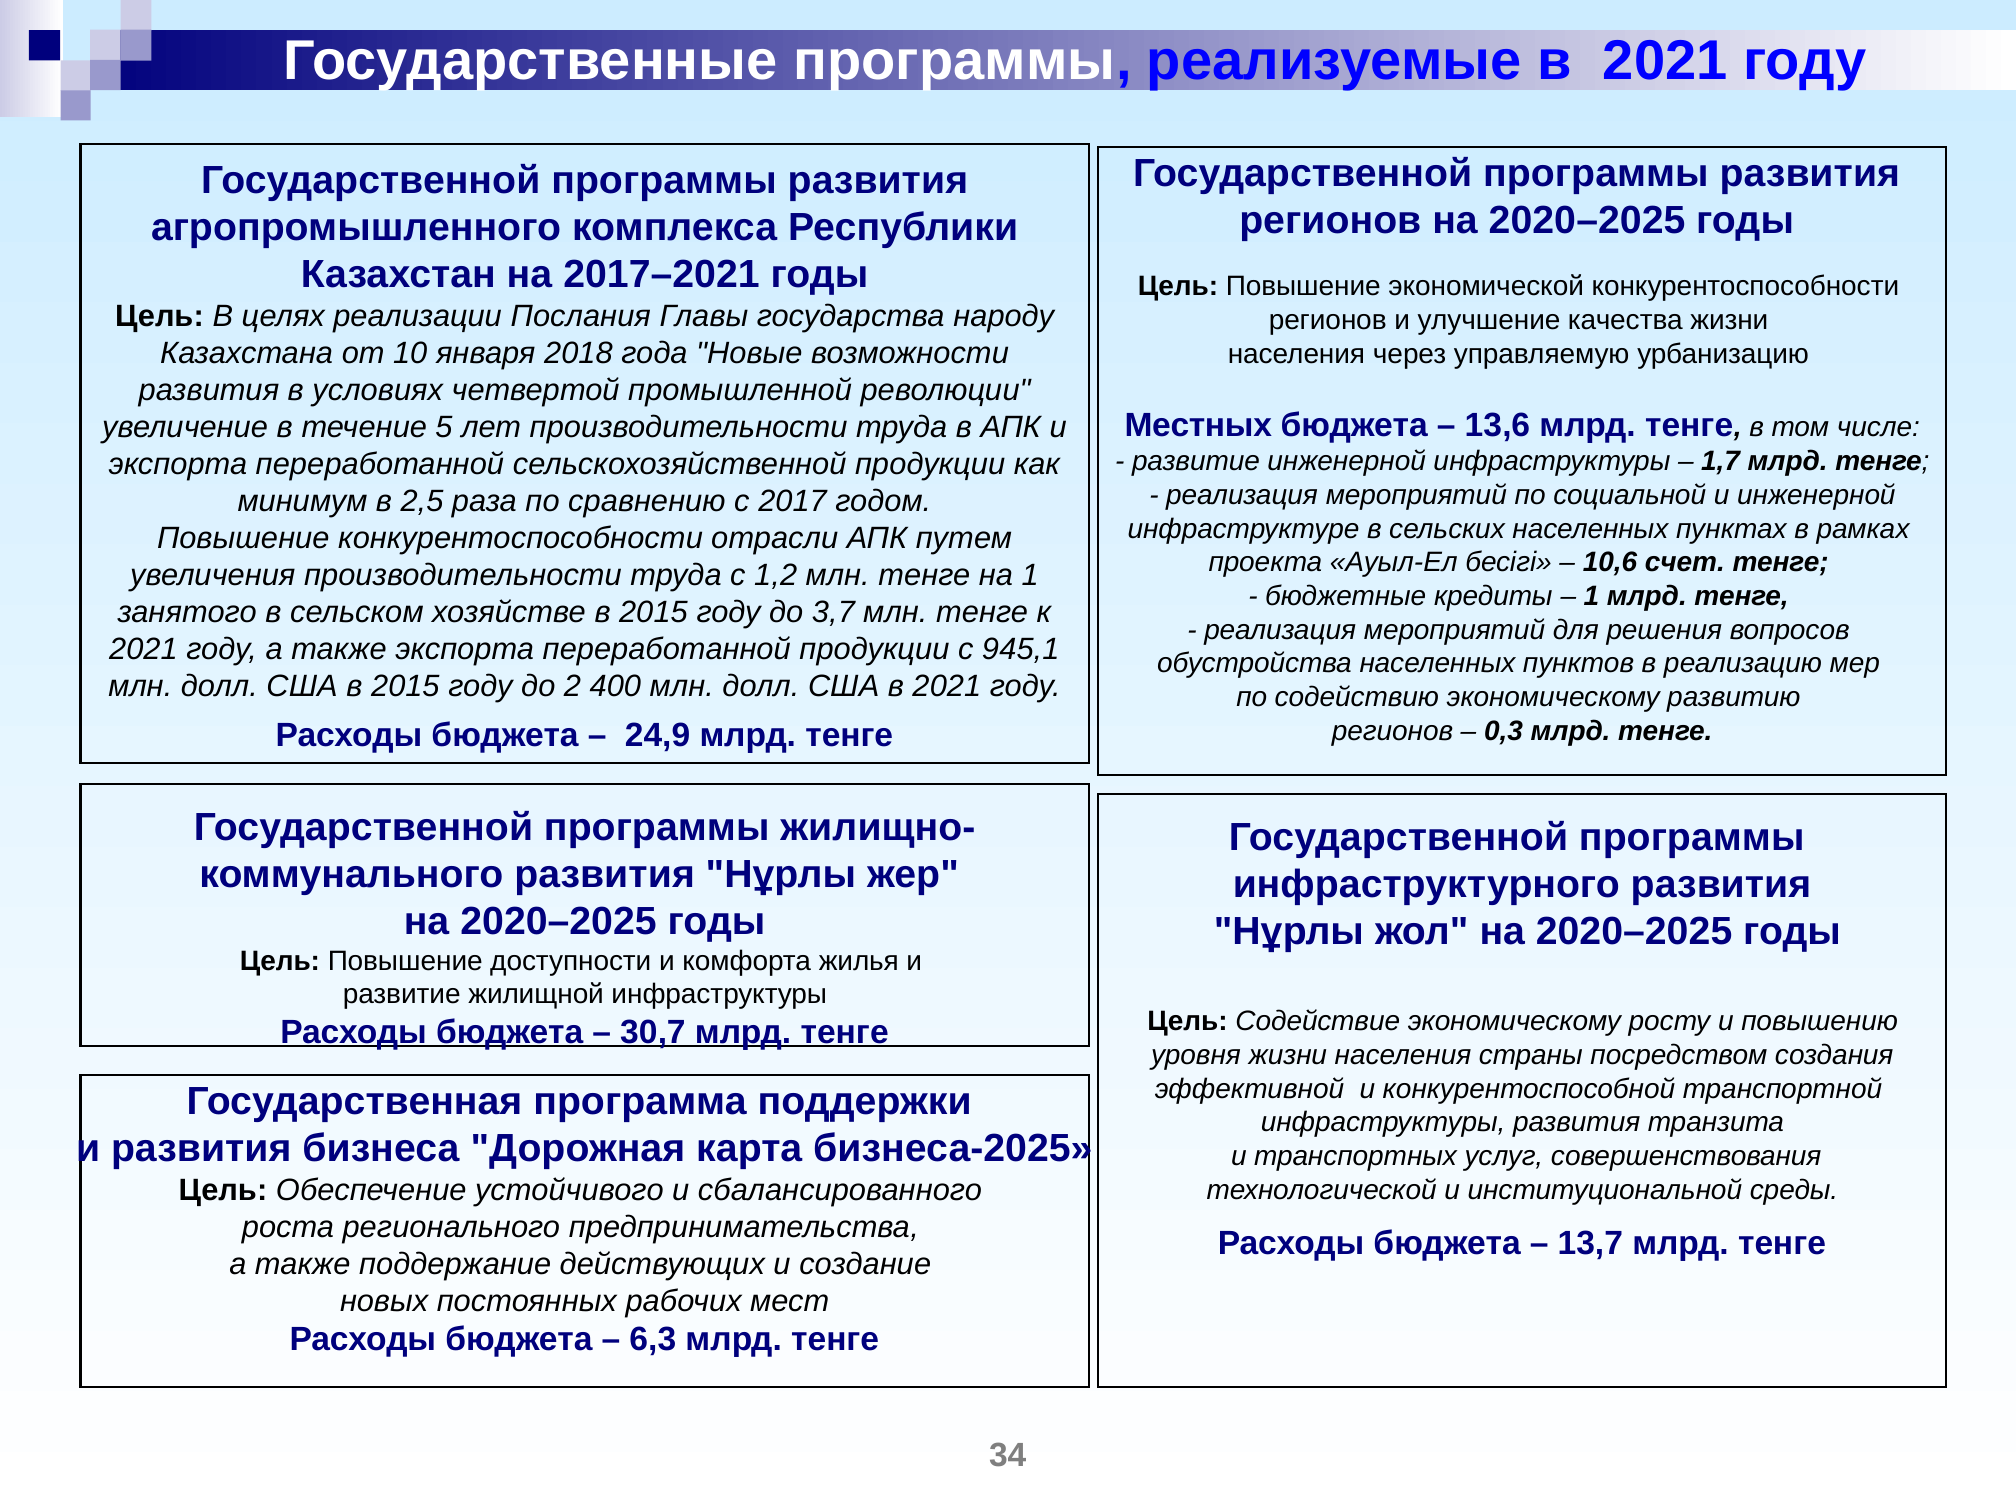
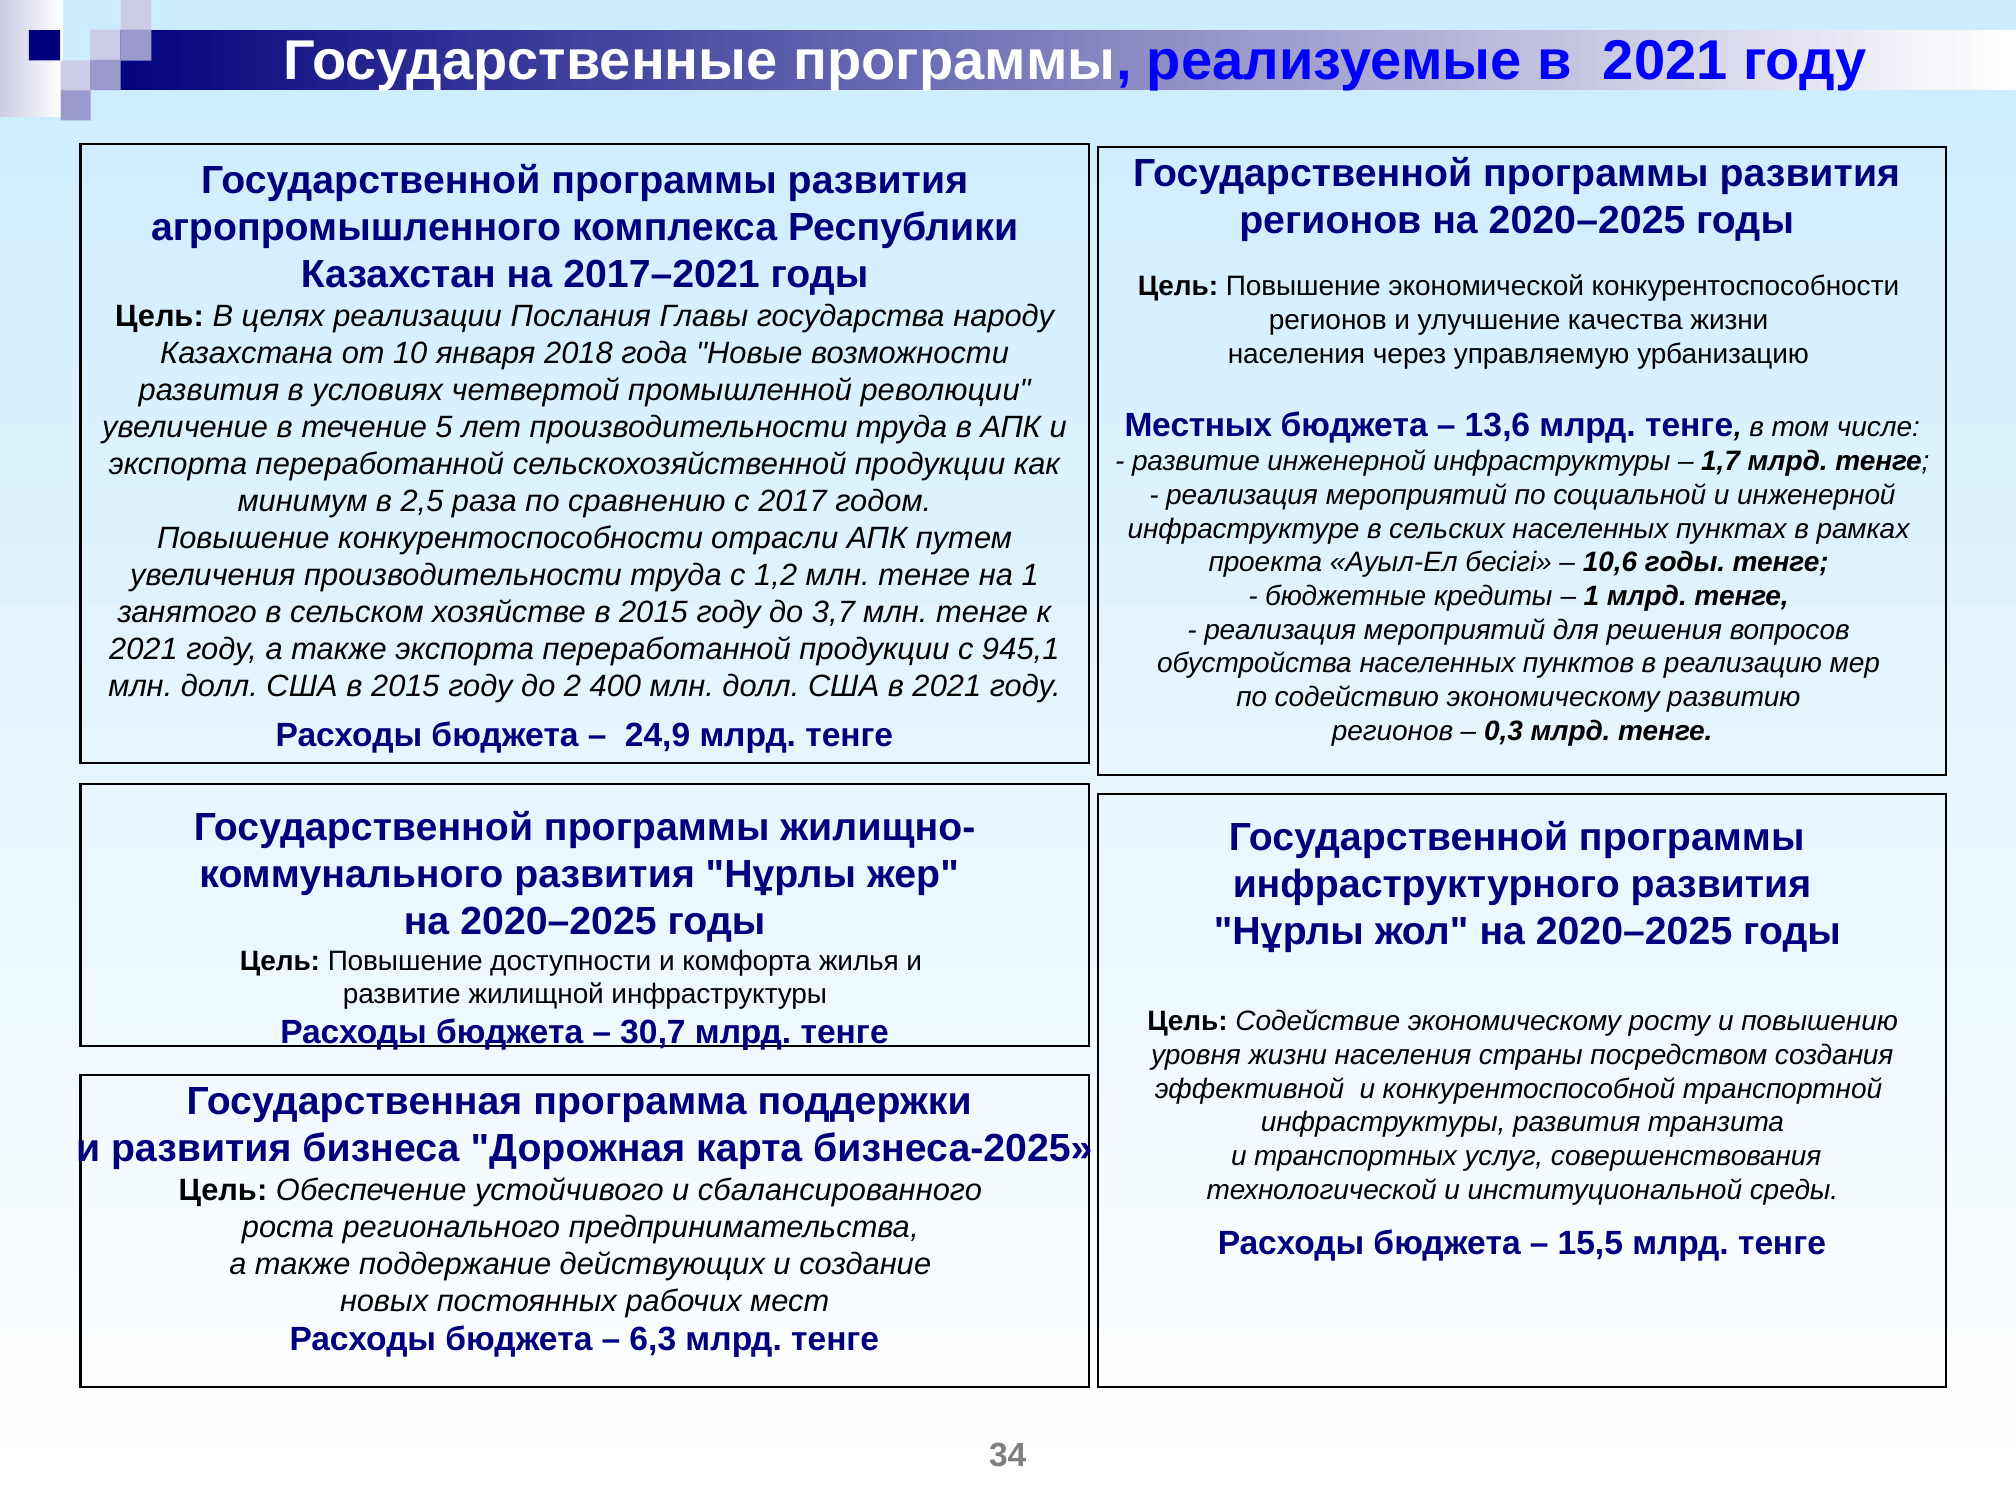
10,6 счет: счет -> годы
13,7: 13,7 -> 15,5
